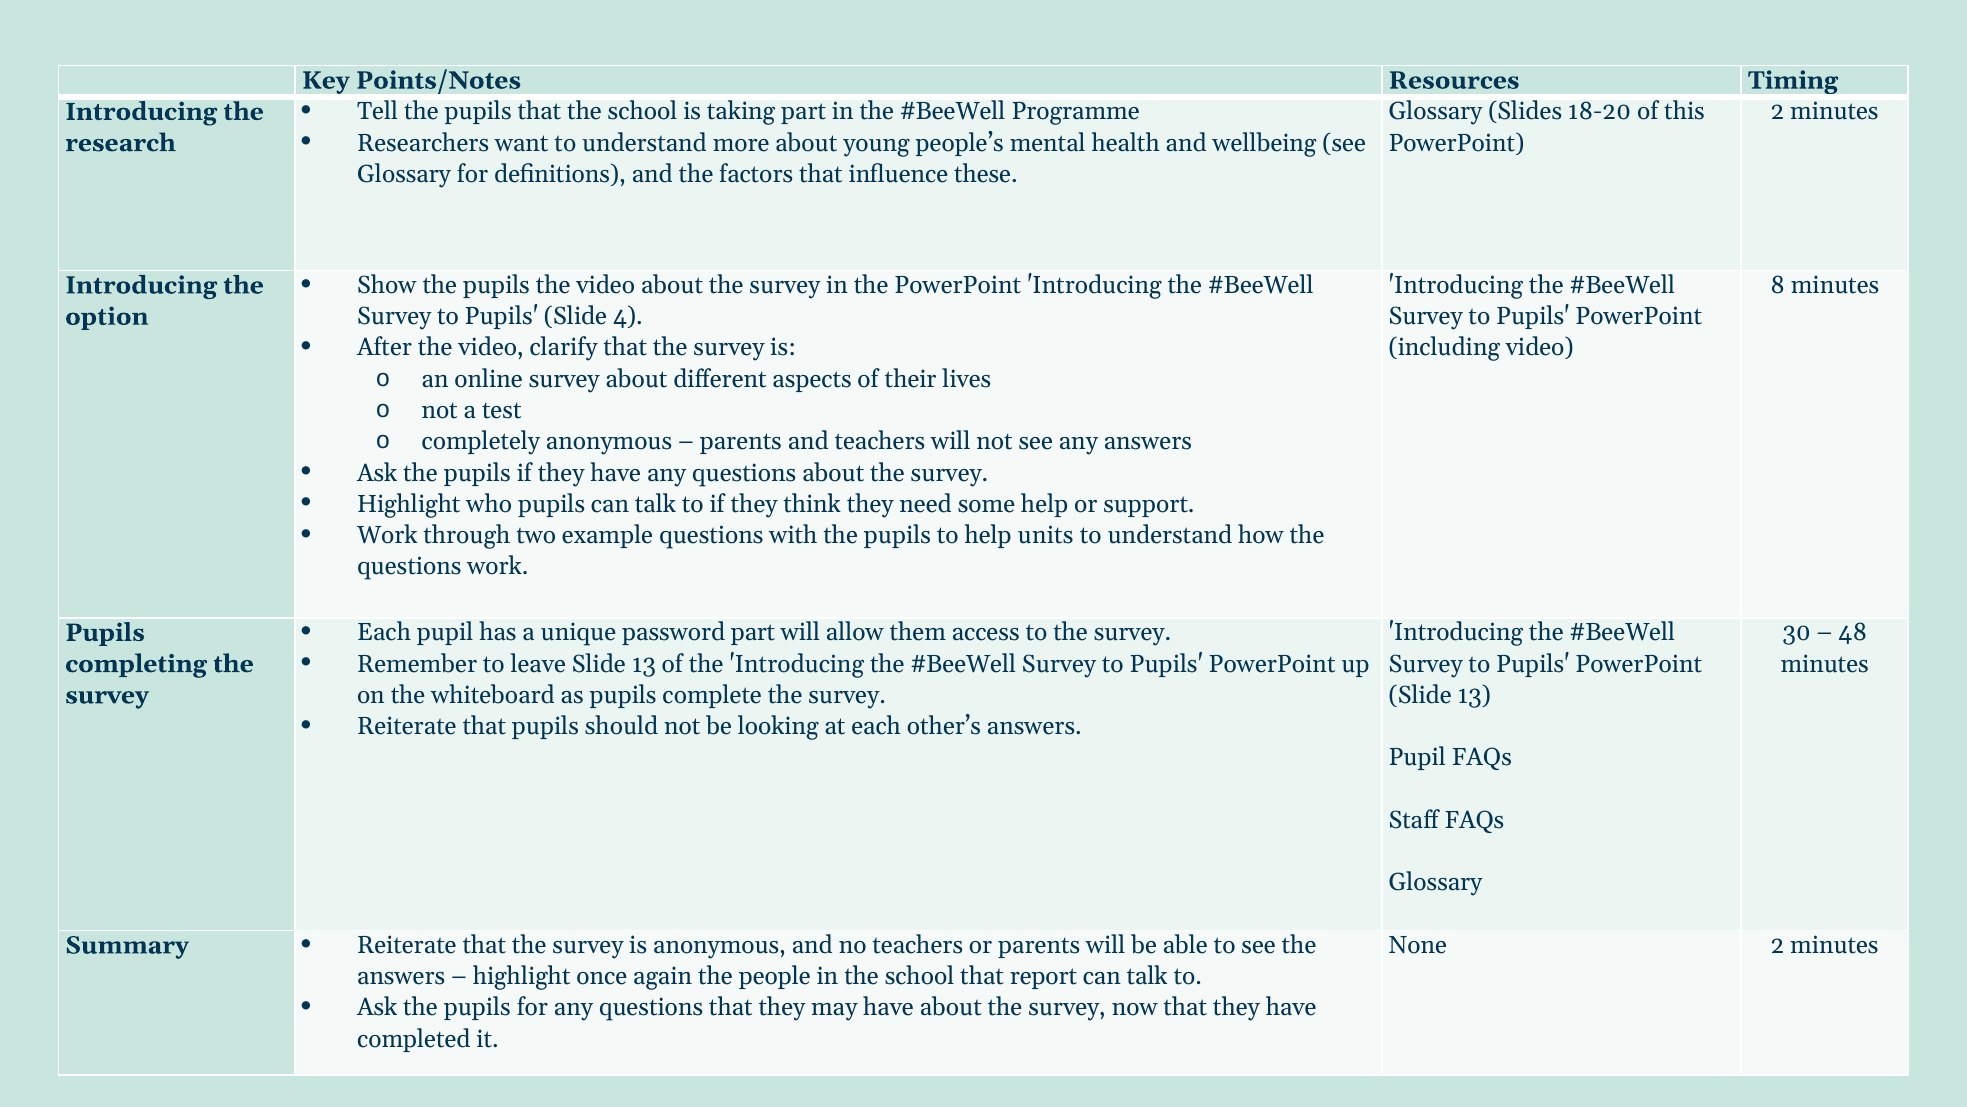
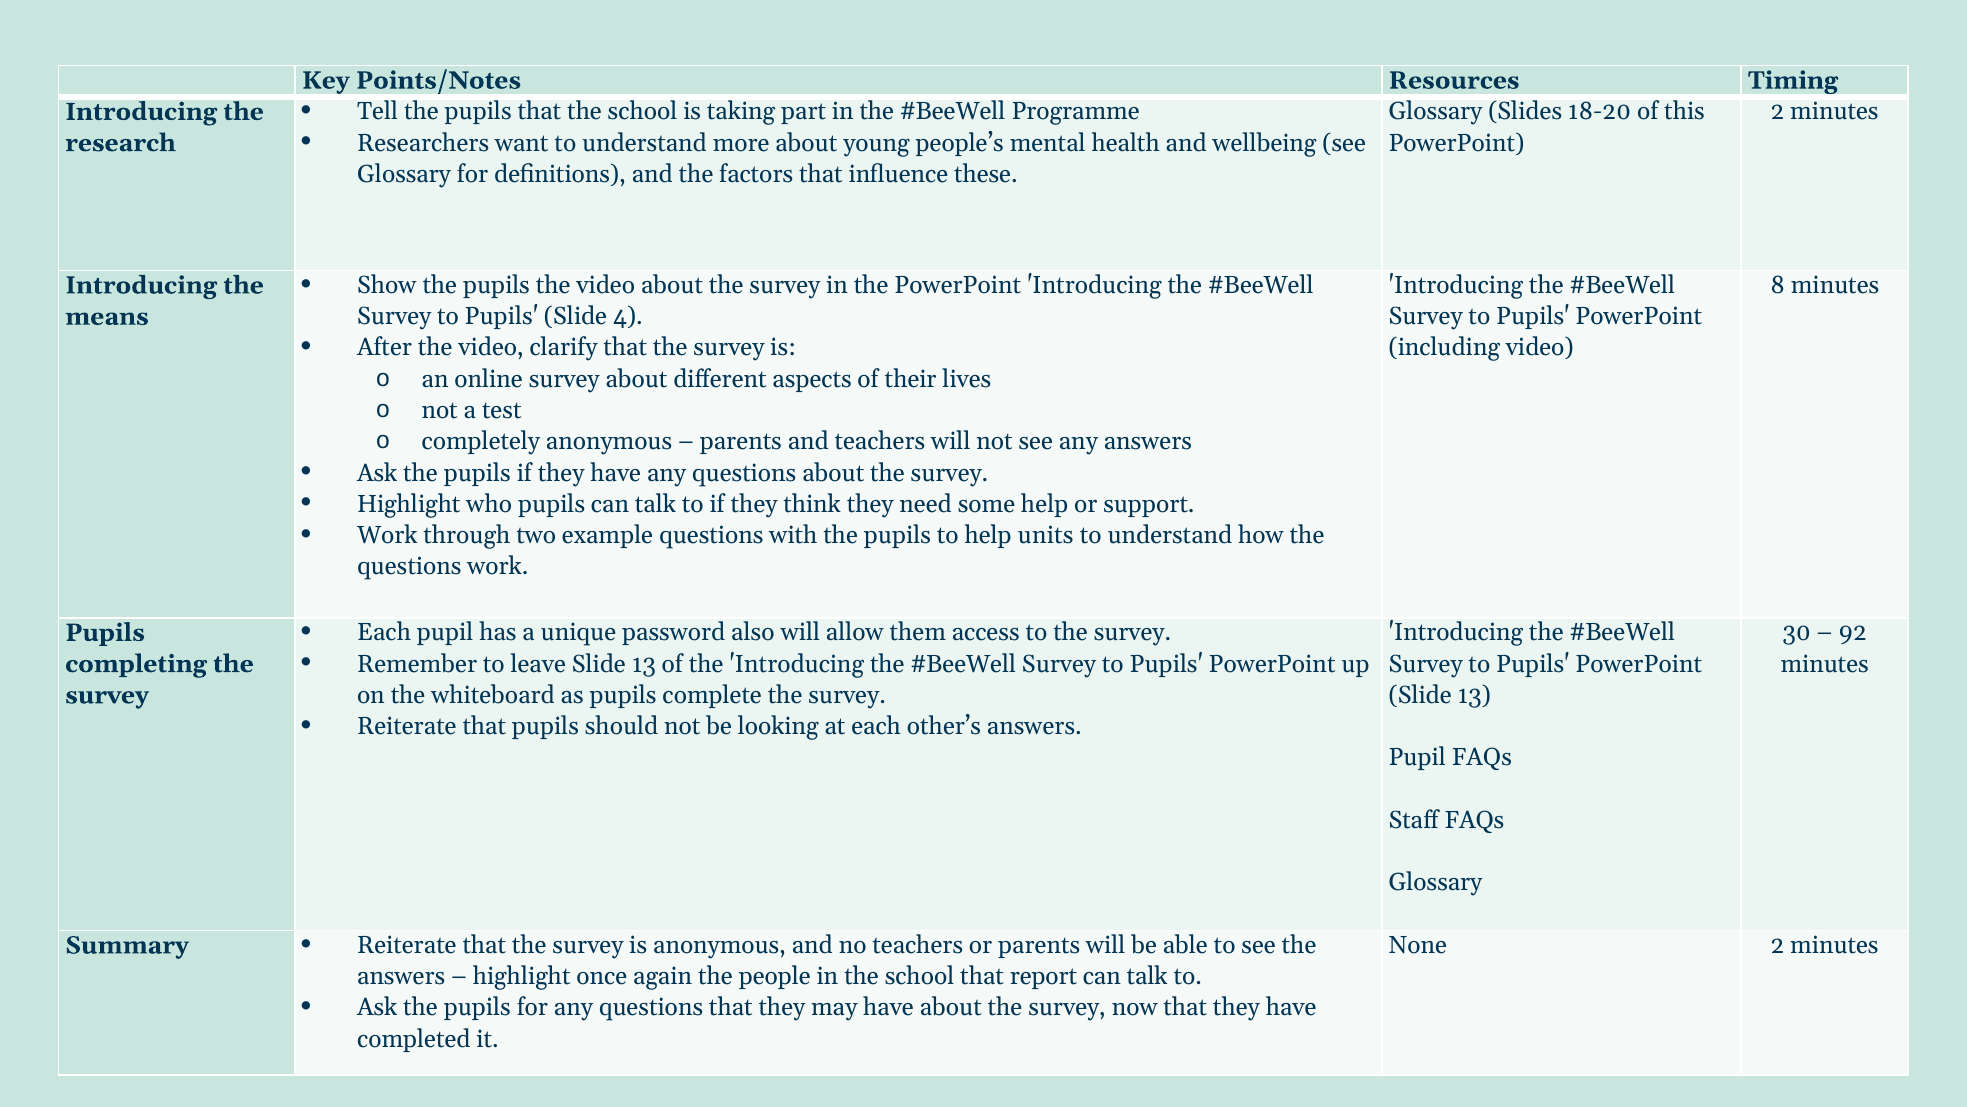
option: option -> means
password part: part -> also
48: 48 -> 92
